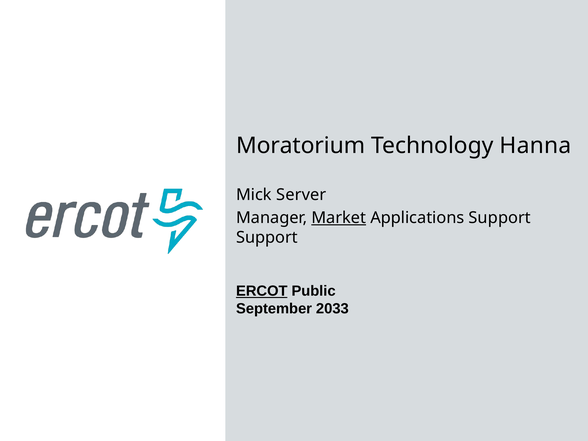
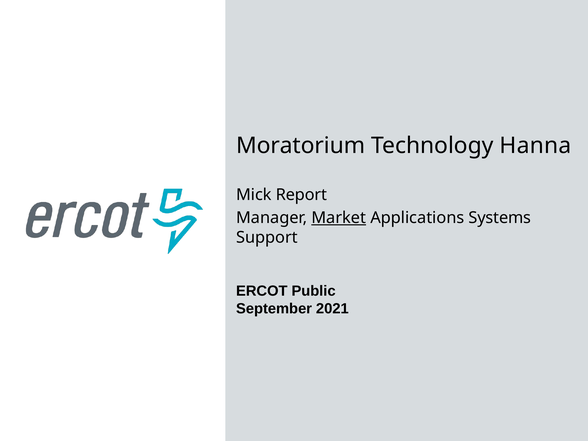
Server: Server -> Report
Applications Support: Support -> Systems
ERCOT underline: present -> none
2033: 2033 -> 2021
